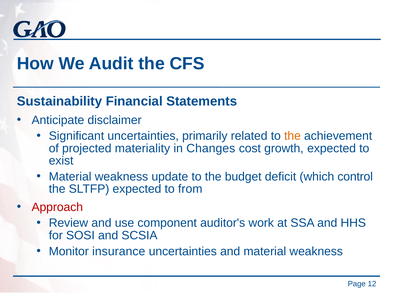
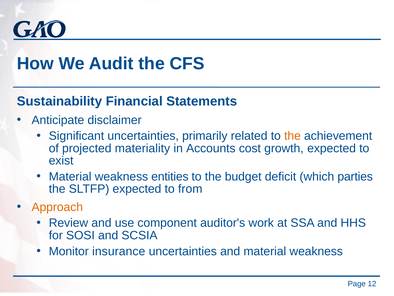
Changes: Changes -> Accounts
update: update -> entities
control: control -> parties
Approach colour: red -> orange
